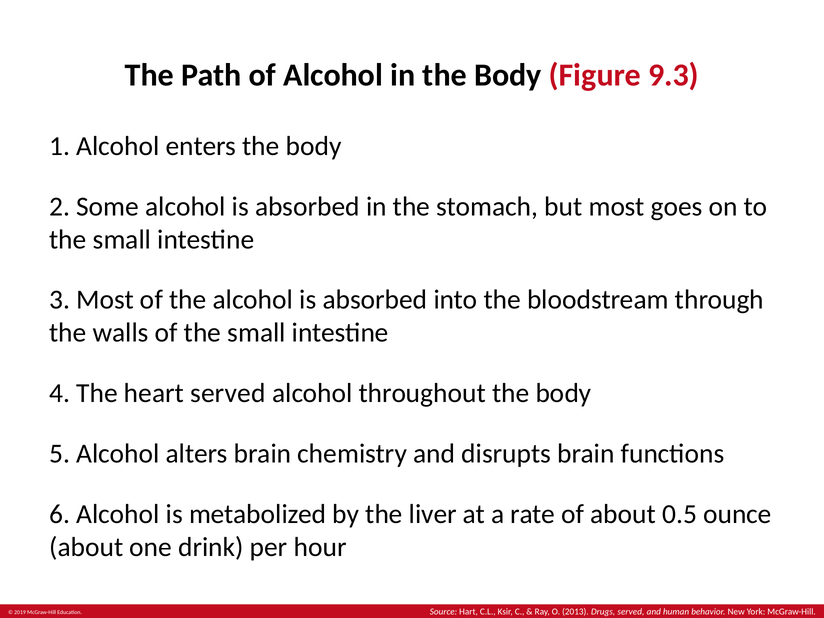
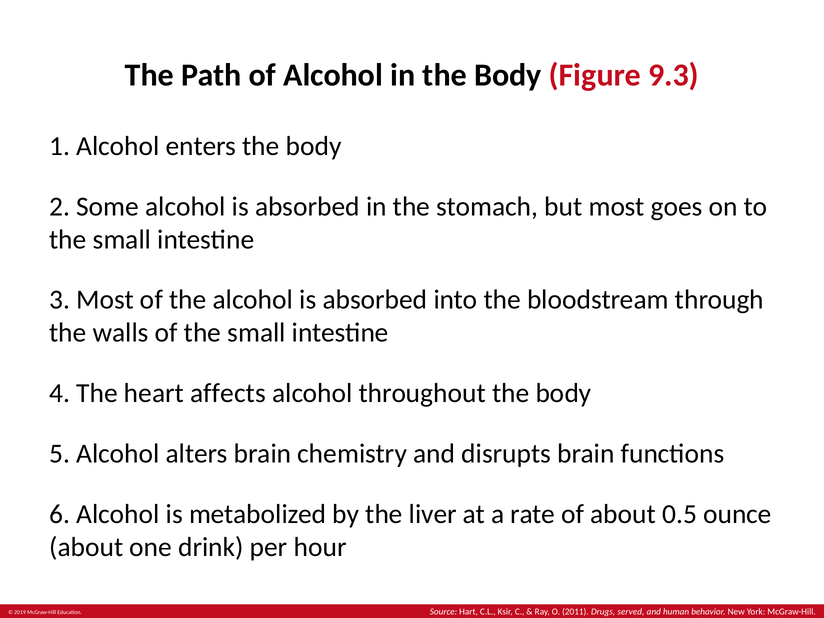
heart served: served -> affects
2013: 2013 -> 2011
